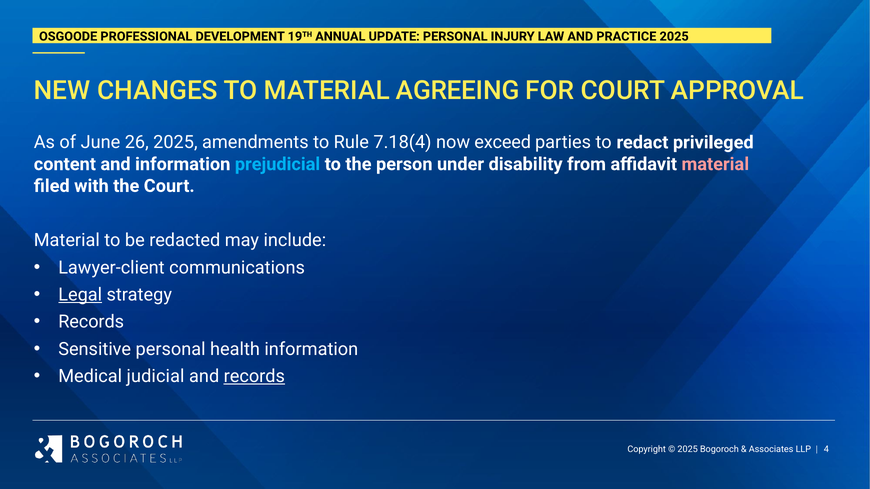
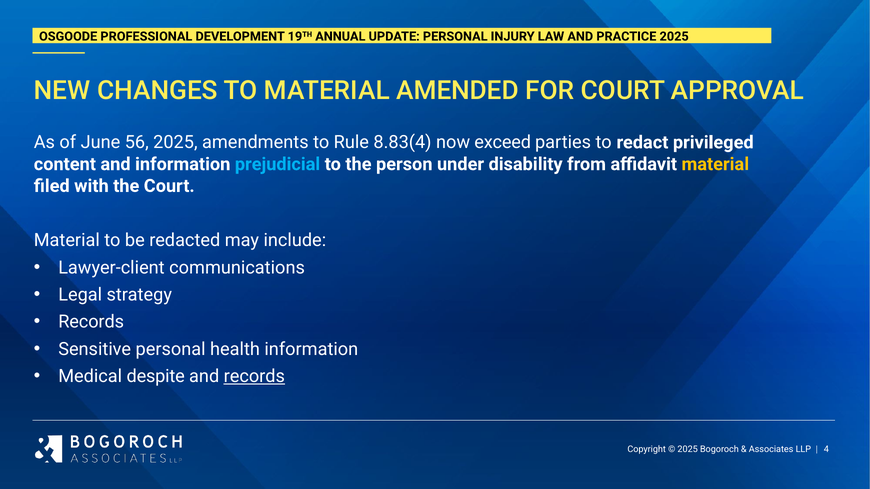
AGREEING: AGREEING -> AMENDED
26: 26 -> 56
7.18(4: 7.18(4 -> 8.83(4
material at (715, 164) colour: pink -> yellow
Legal underline: present -> none
judicial: judicial -> despite
